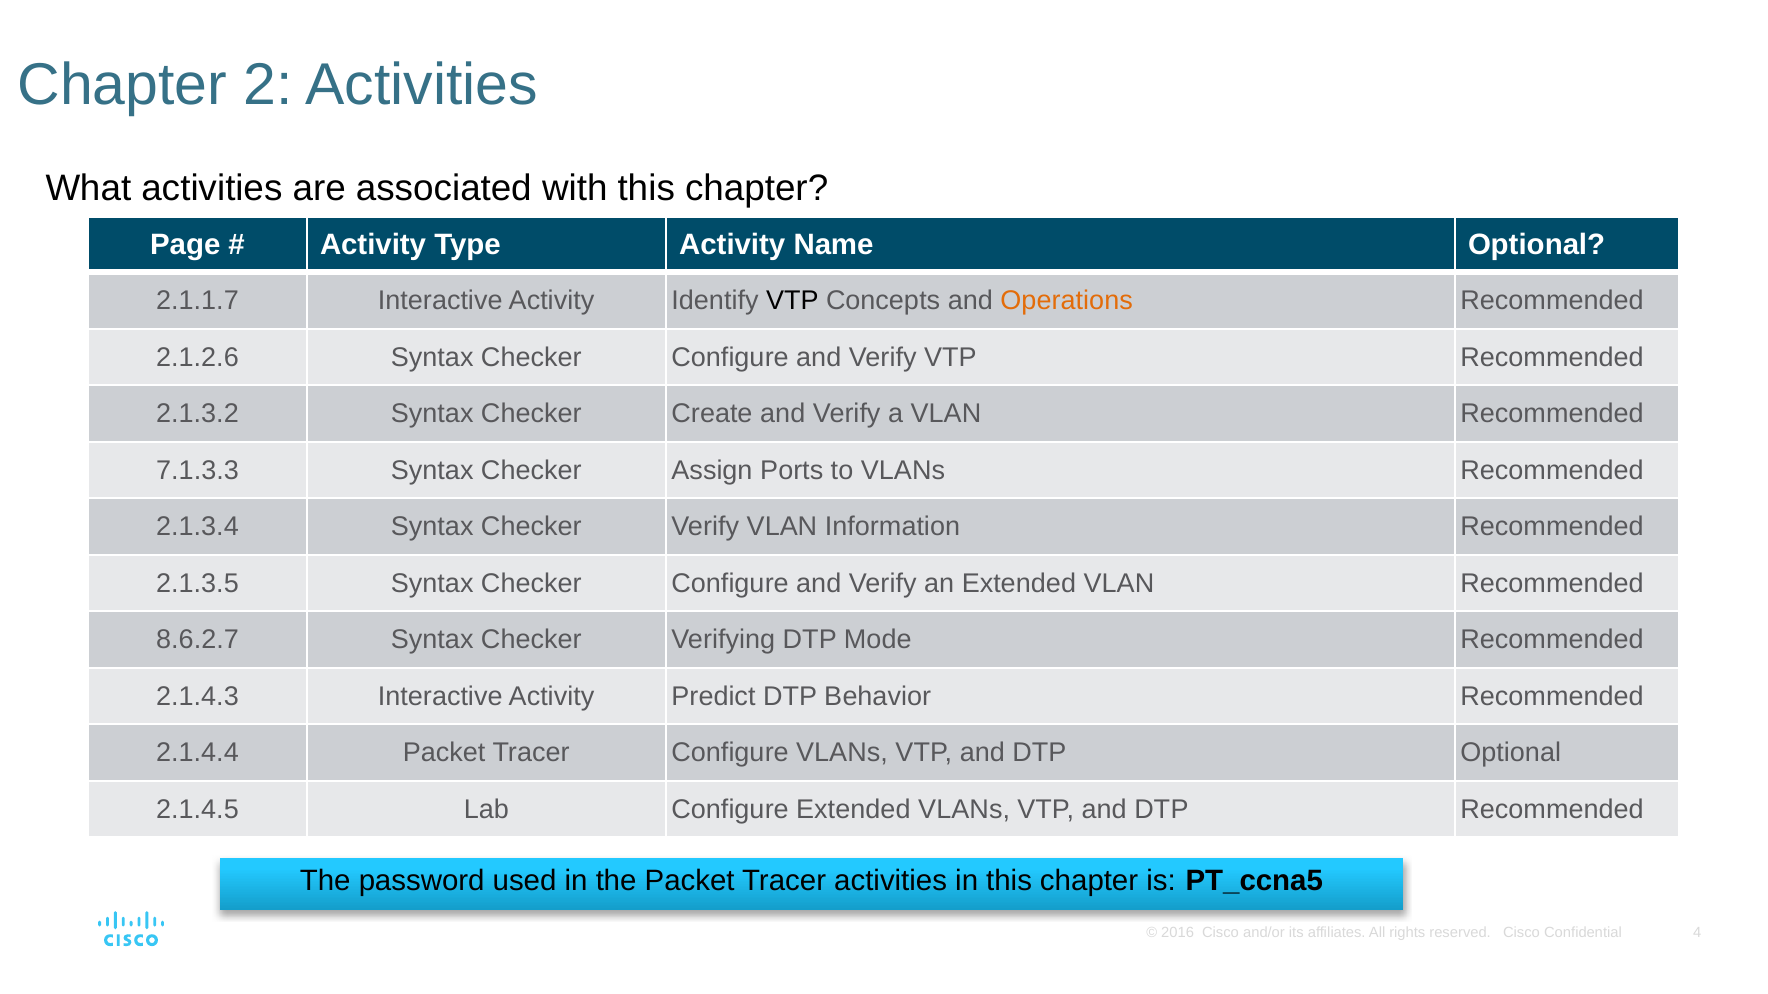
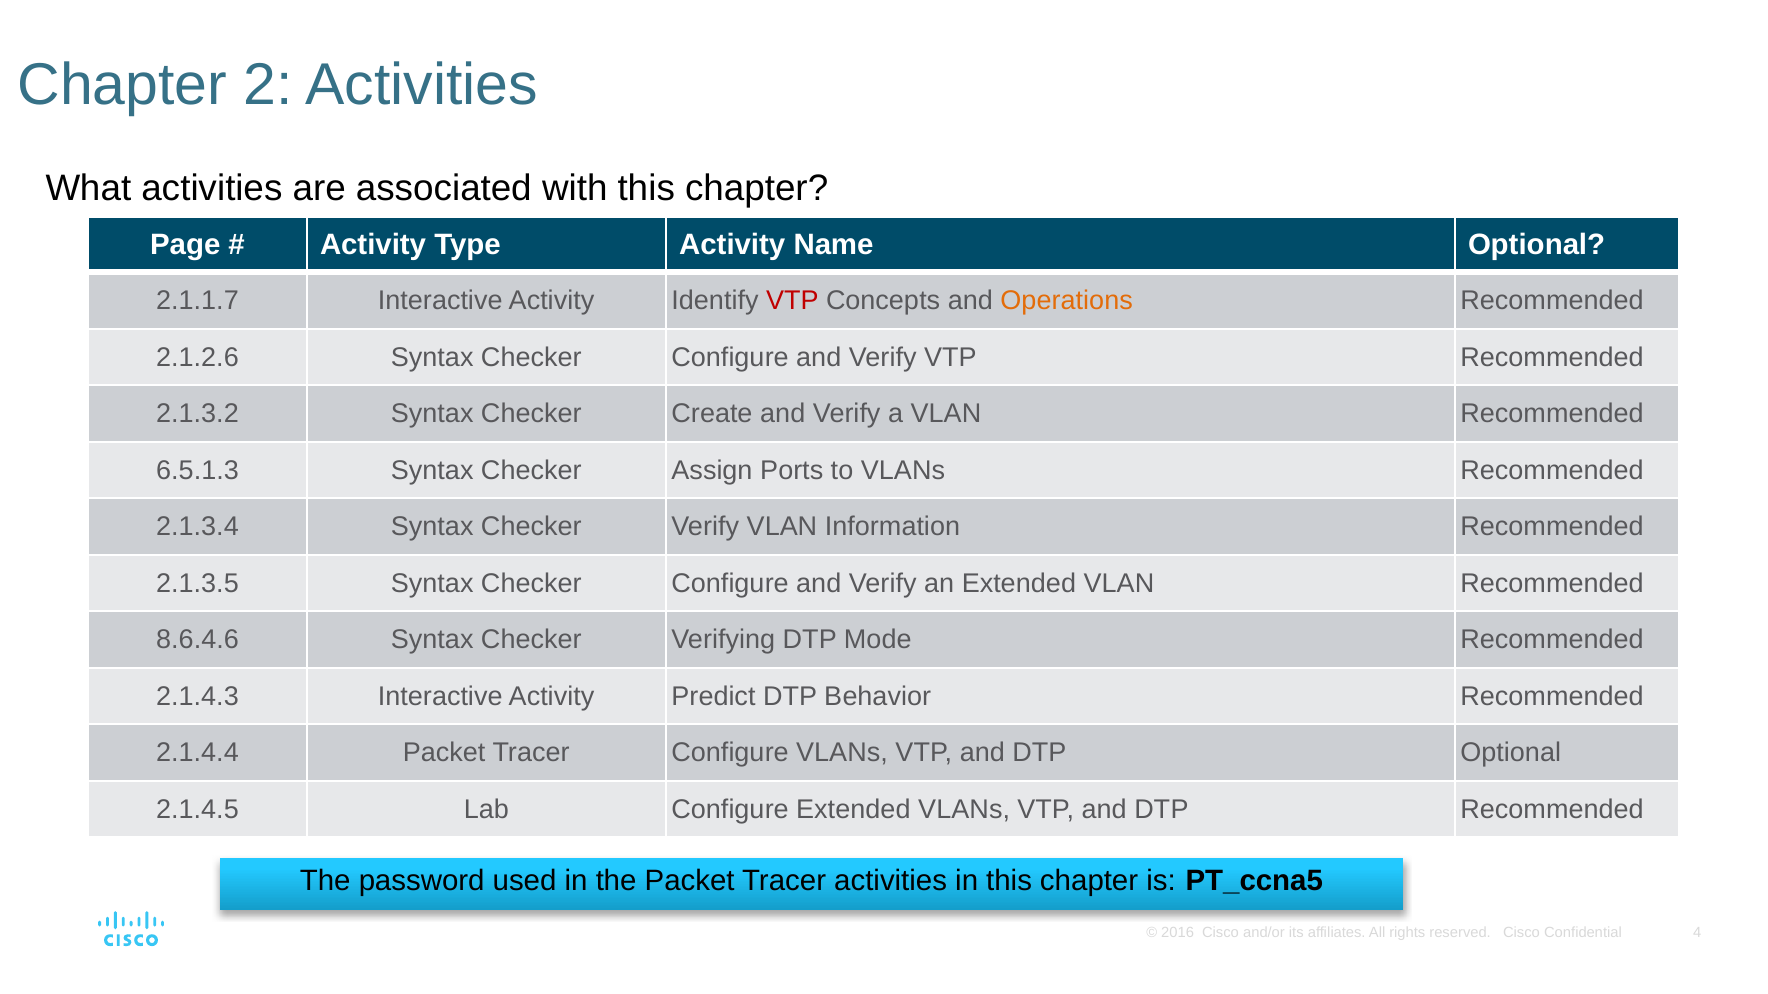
VTP at (792, 301) colour: black -> red
7.1.3.3: 7.1.3.3 -> 6.5.1.3
8.6.2.7: 8.6.2.7 -> 8.6.4.6
